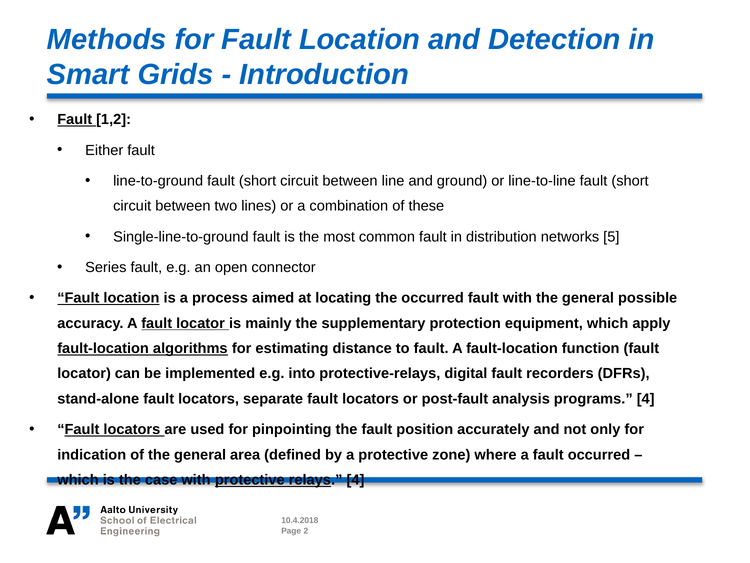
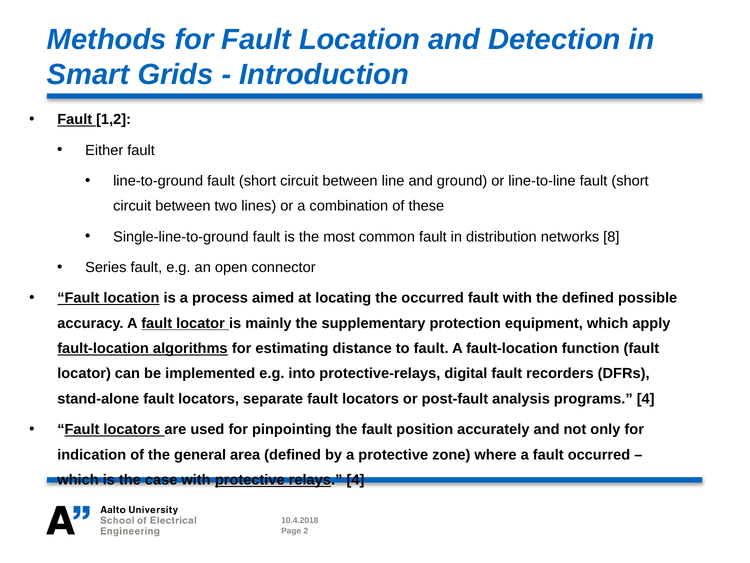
5: 5 -> 8
with the general: general -> defined
